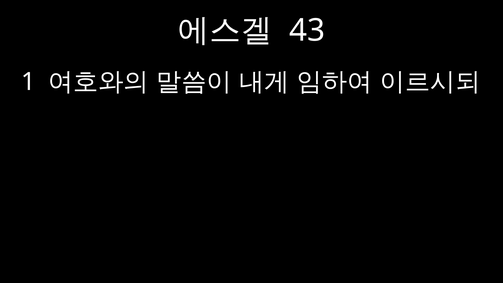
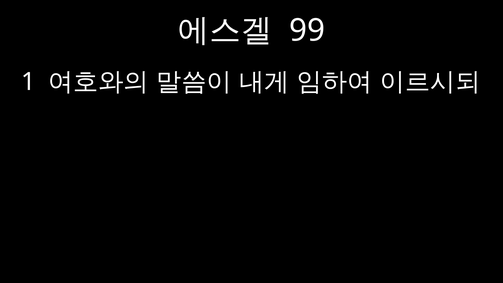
43: 43 -> 99
